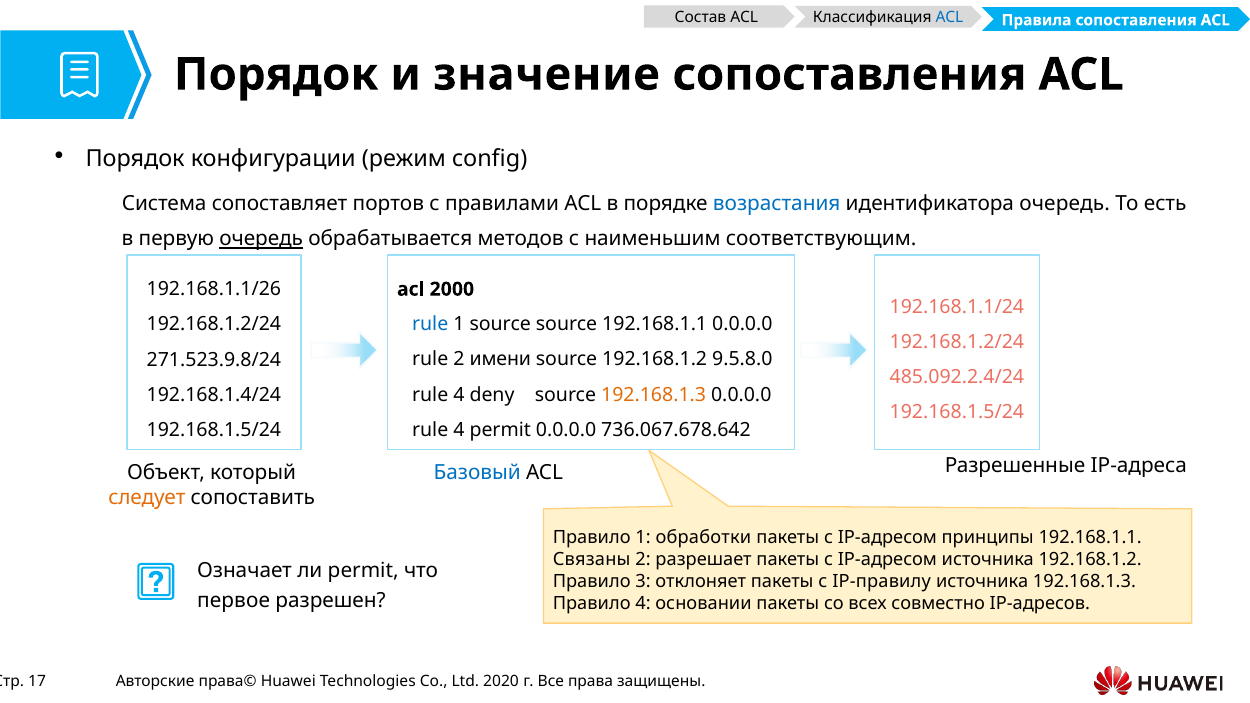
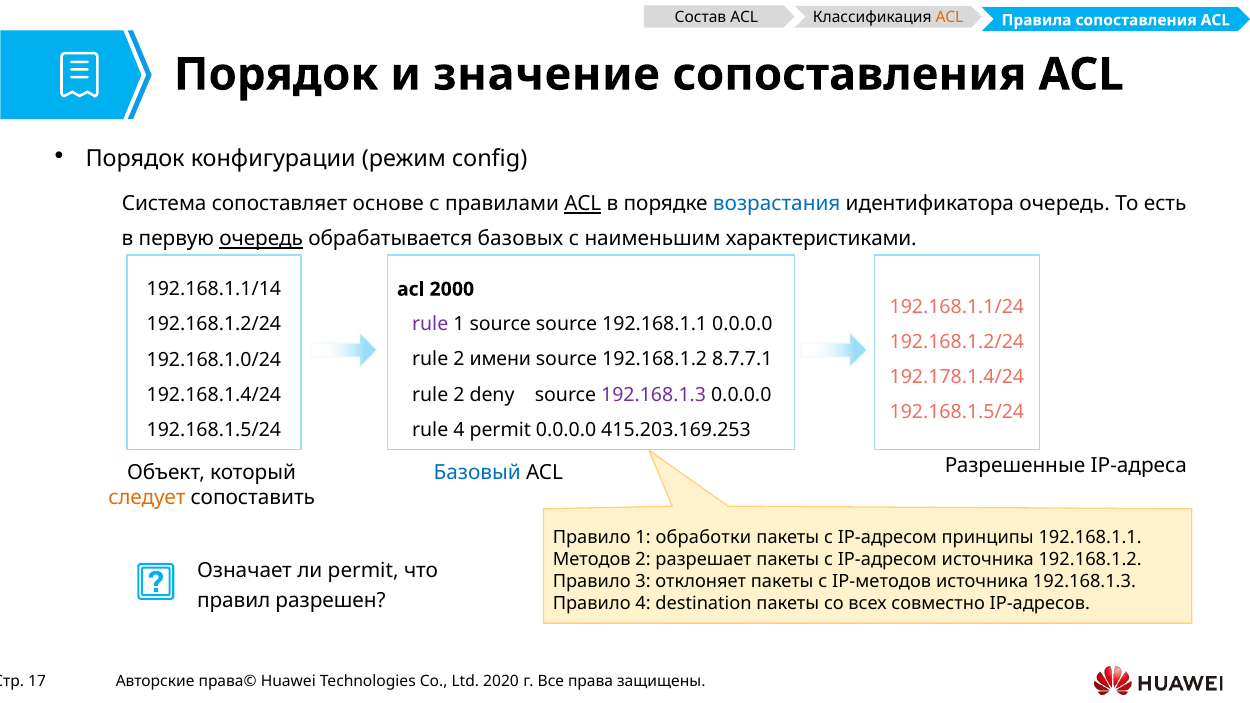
ACL at (950, 18) colour: blue -> orange
портов: портов -> основе
ACL at (583, 204) underline: none -> present
методов: методов -> базовых
соответствующим: соответствующим -> характеристиками
192.168.1.1/26: 192.168.1.1/26 -> 192.168.1.1/14
rule at (430, 324) colour: blue -> purple
9.5.8.0: 9.5.8.0 -> 8.7.7.1
271.523.9.8/24: 271.523.9.8/24 -> 192.168.1.0/24
485.092.2.4/24: 485.092.2.4/24 -> 192.178.1.4/24
4 at (459, 395): 4 -> 2
192.168.1.3 at (654, 395) colour: orange -> purple
736.067.678.642: 736.067.678.642 -> 415.203.169.253
Связаны: Связаны -> Методов
IP-правилу: IP-правилу -> IP-методов
первое: первое -> правил
основании: основании -> destination
